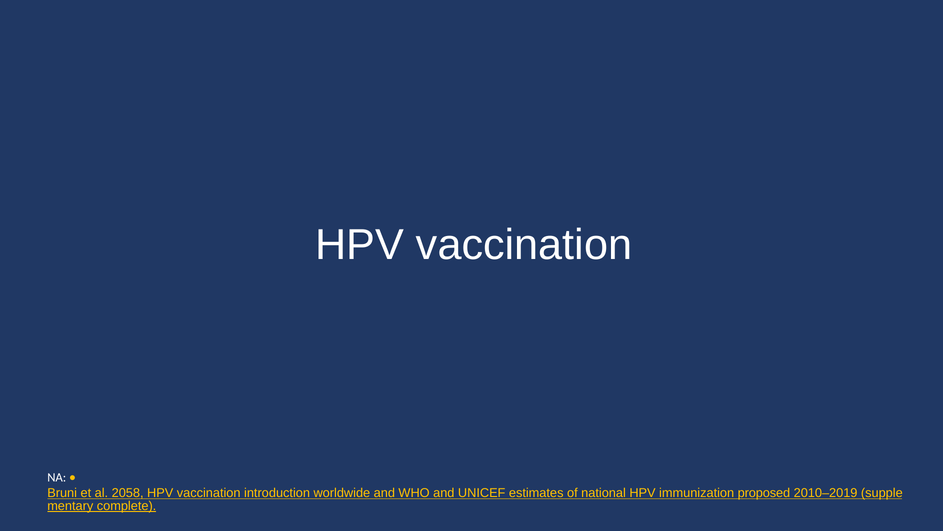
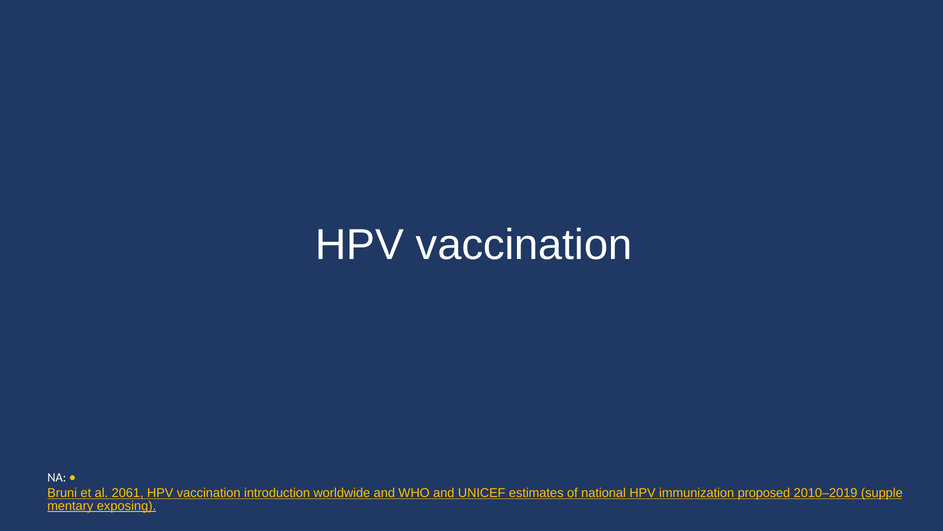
2058: 2058 -> 2061
complete: complete -> exposing
